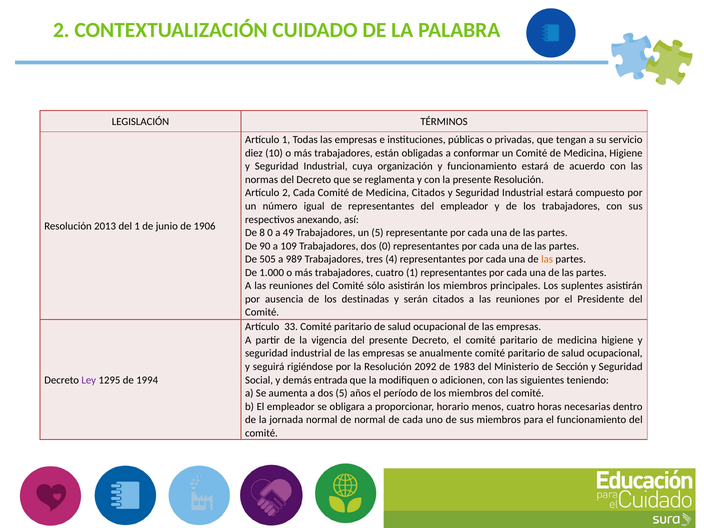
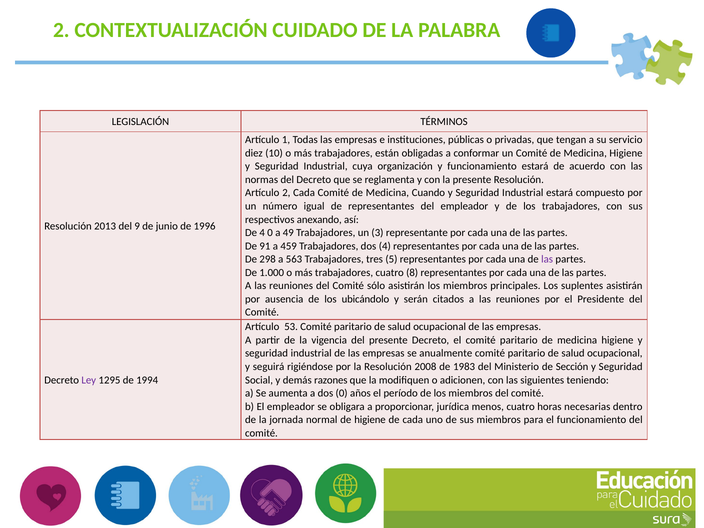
Medicina Citados: Citados -> Cuando
del 1: 1 -> 9
1906: 1906 -> 1996
De 8: 8 -> 4
un 5: 5 -> 3
90: 90 -> 91
109: 109 -> 459
dos 0: 0 -> 4
505: 505 -> 298
989: 989 -> 563
4: 4 -> 5
las at (547, 259) colour: orange -> purple
cuatro 1: 1 -> 8
destinadas: destinadas -> ubicándolo
33: 33 -> 53
2092: 2092 -> 2008
entrada: entrada -> razones
dos 5: 5 -> 0
horario: horario -> jurídica
de normal: normal -> higiene
